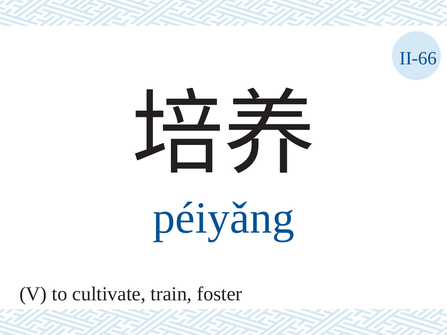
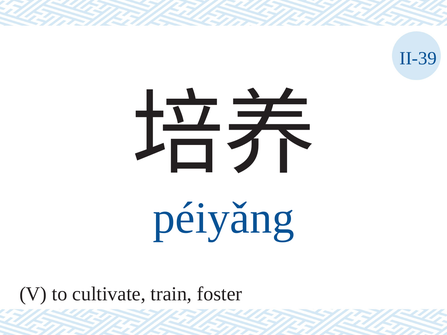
II-66: II-66 -> II-39
